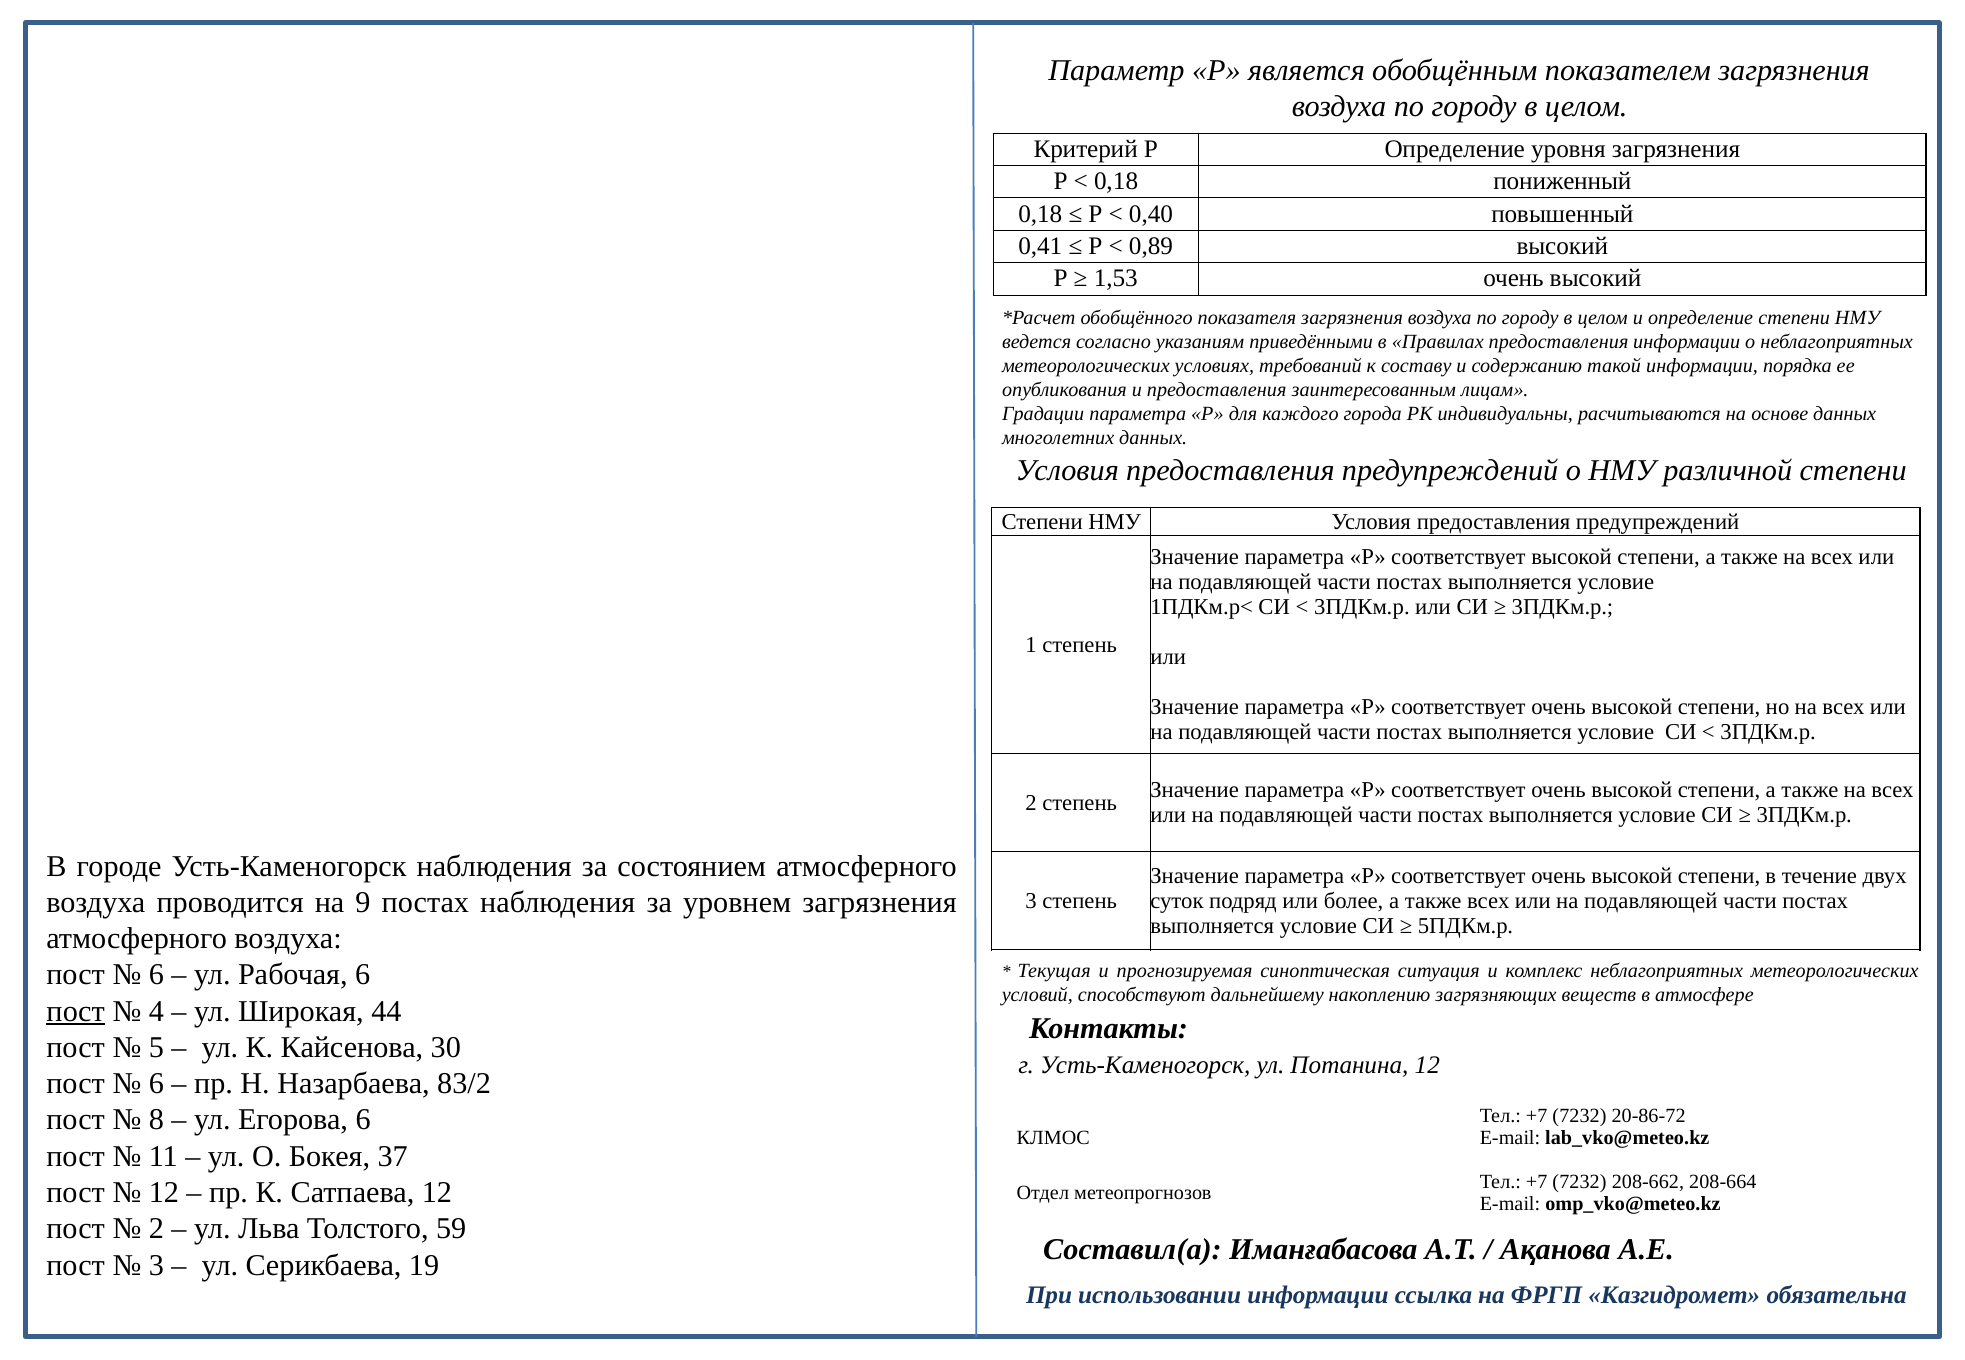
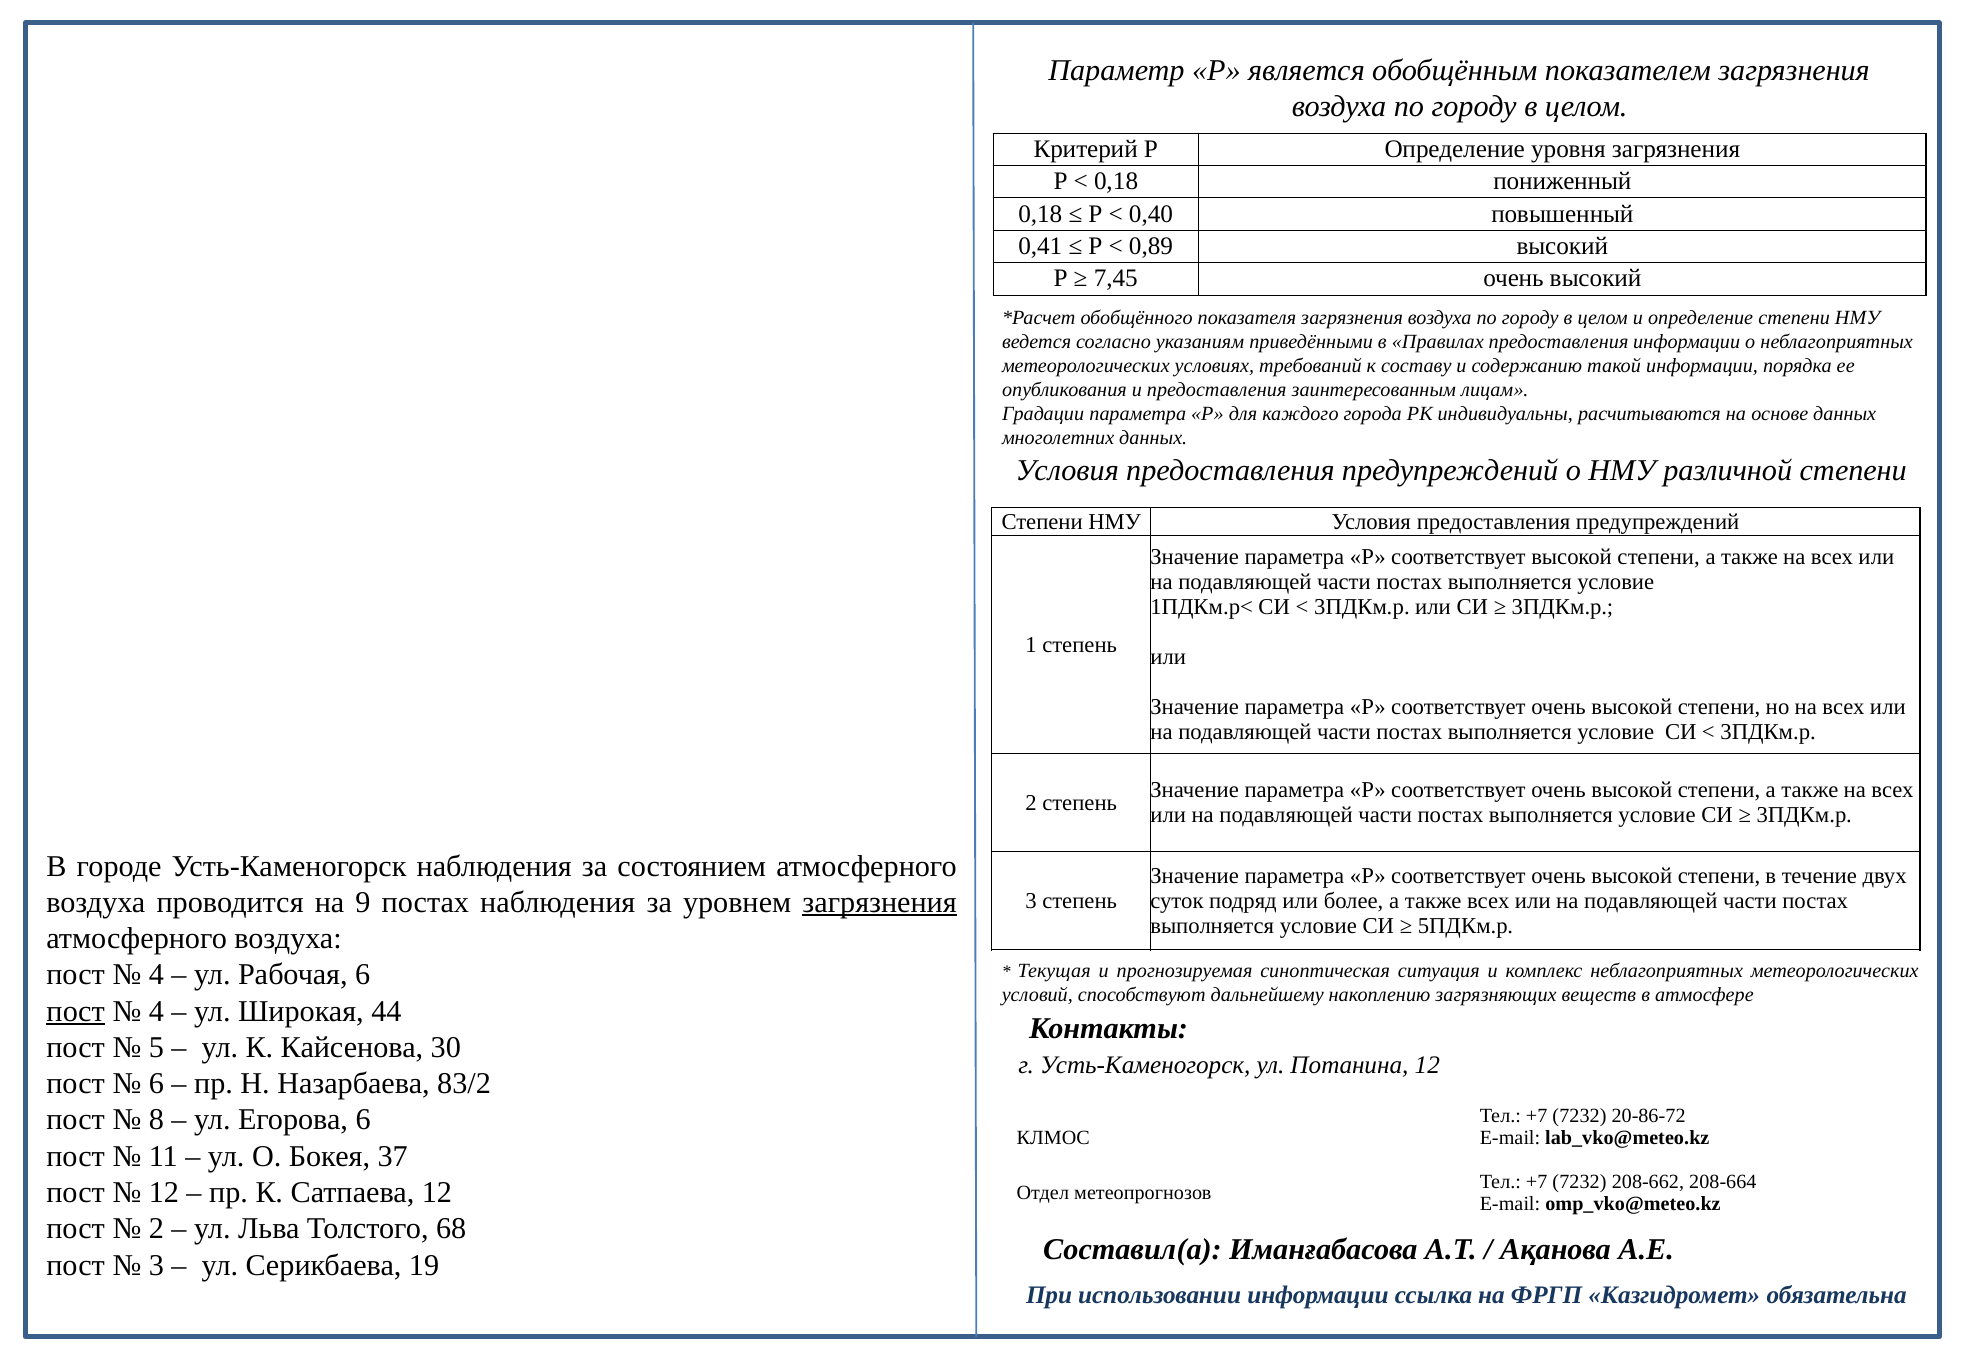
1,53: 1,53 -> 7,45
загрязнения at (880, 903) underline: none -> present
6 at (156, 975): 6 -> 4
59: 59 -> 68
